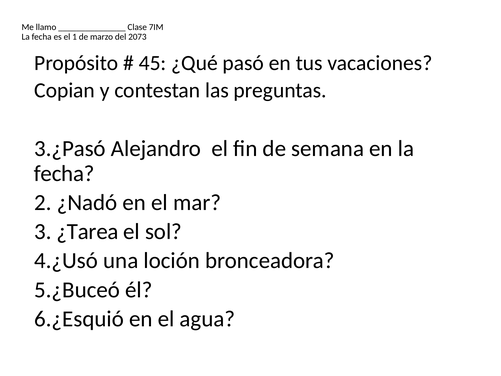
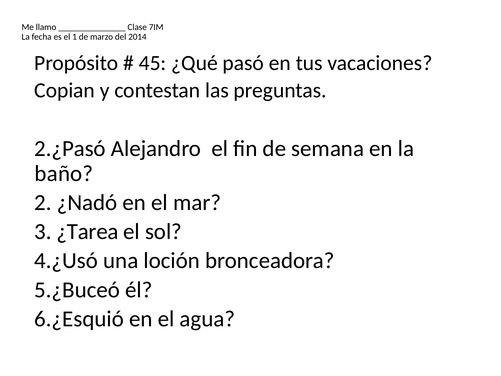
2073: 2073 -> 2014
3.¿Pasó: 3.¿Pasó -> 2.¿Pasó
fecha at (64, 173): fecha -> baño
